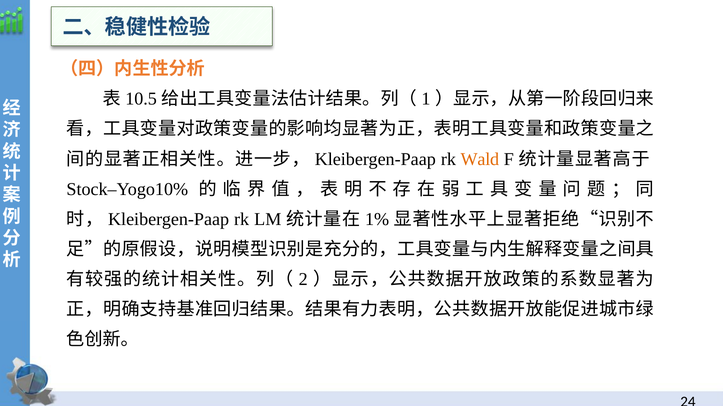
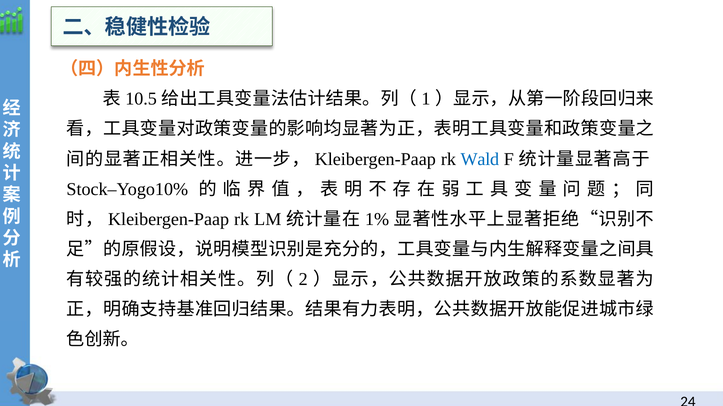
Wald colour: orange -> blue
